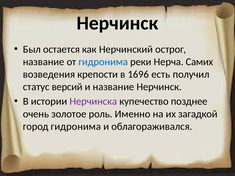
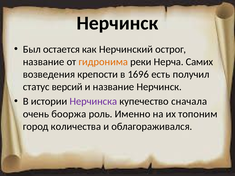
гидронима at (103, 62) colour: blue -> orange
позднее: позднее -> сначала
золотое: золотое -> бооржа
загадкой: загадкой -> топоним
город гидронима: гидронима -> количества
